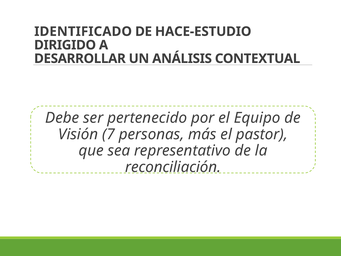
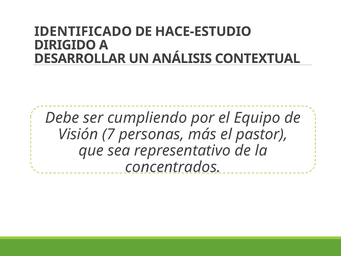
pertenecido: pertenecido -> cumpliendo
reconciliación: reconciliación -> concentrados
